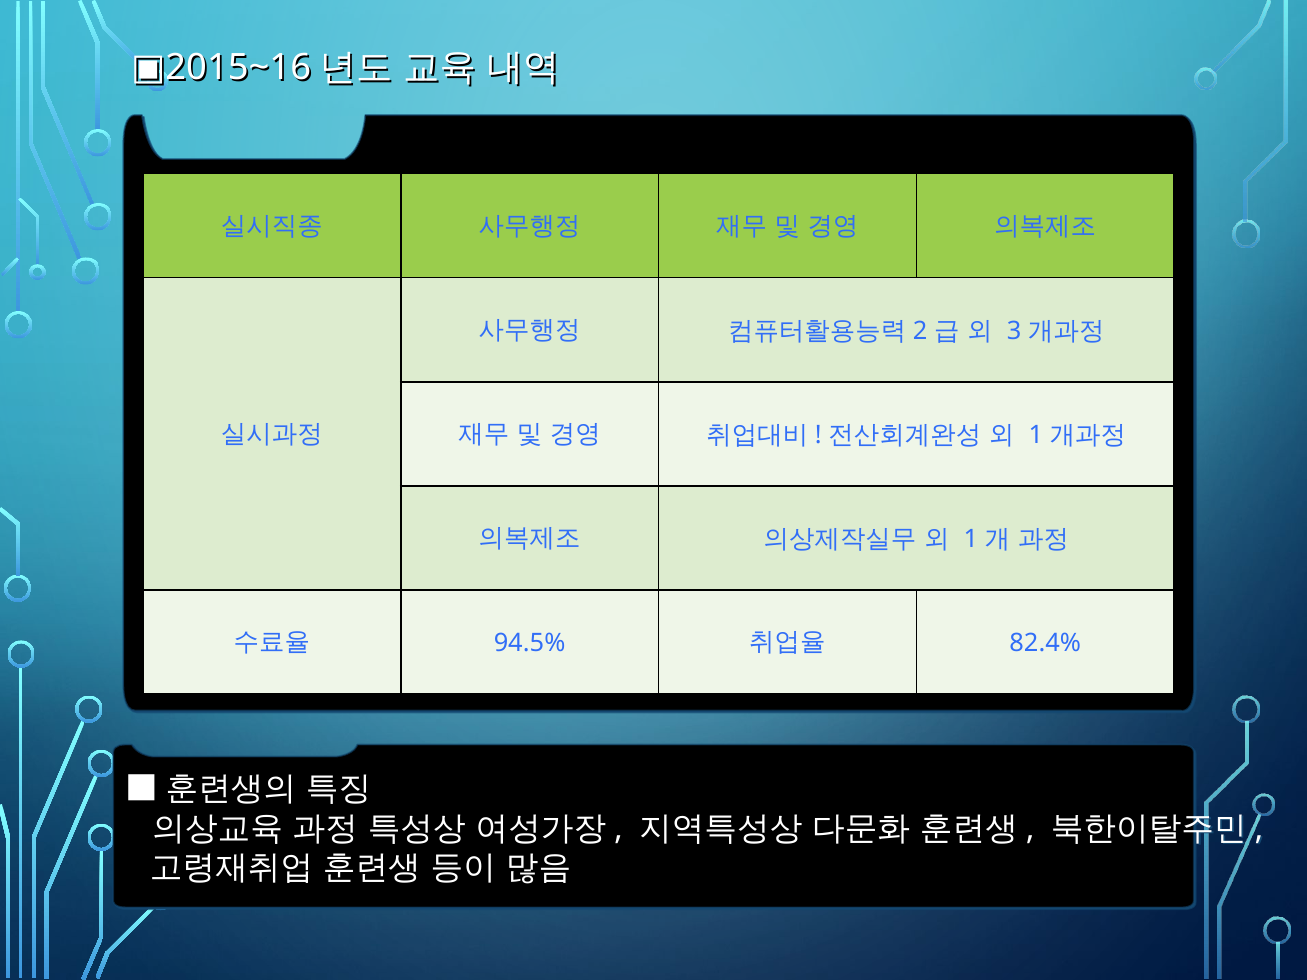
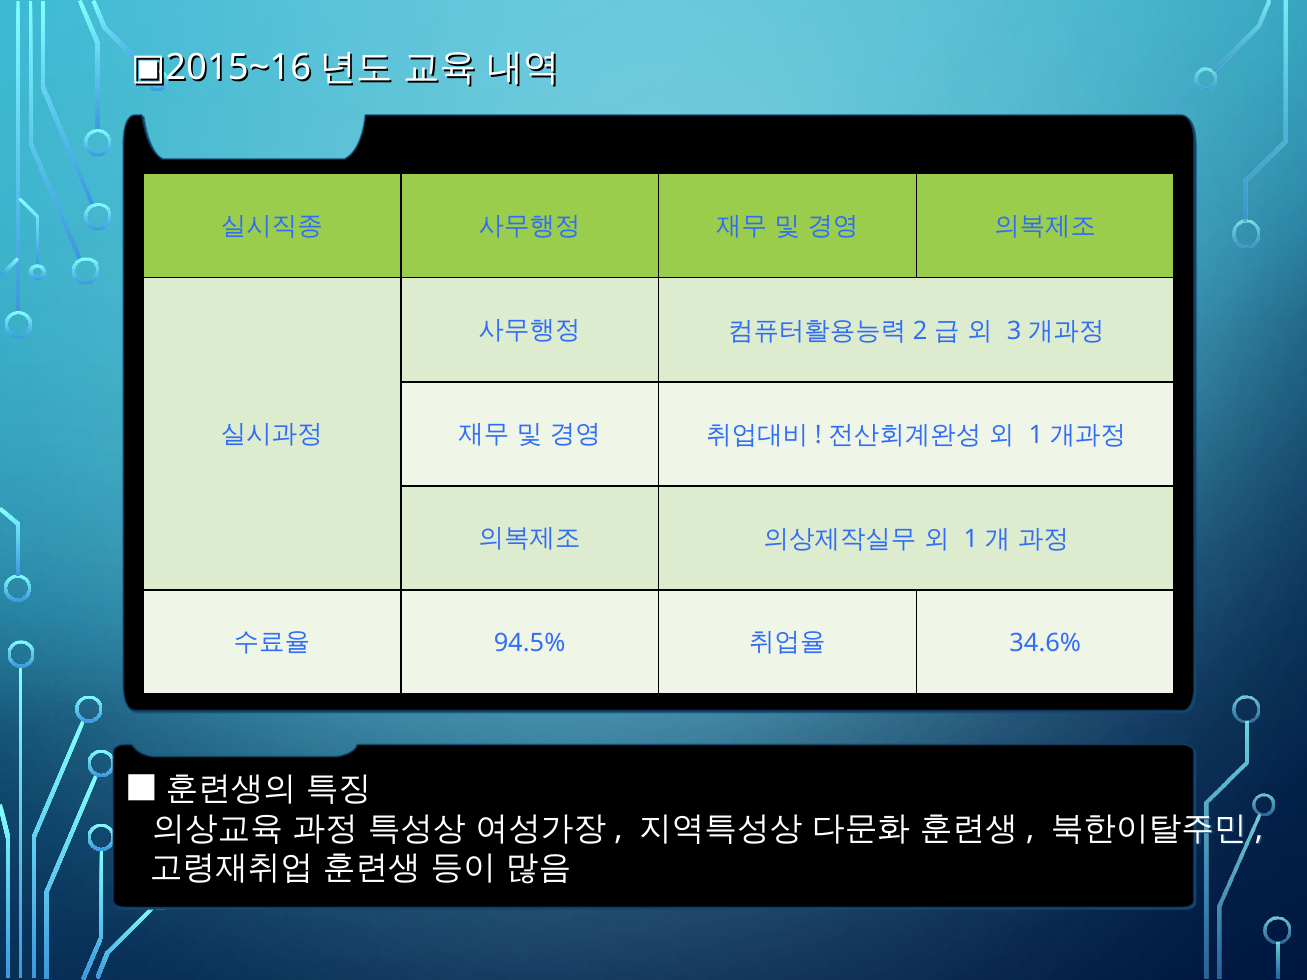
82.4%: 82.4% -> 34.6%
